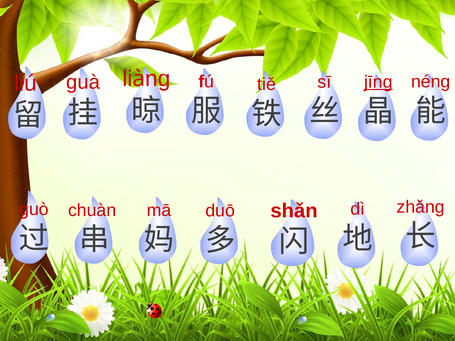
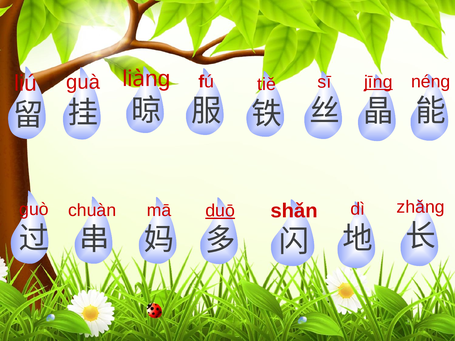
duō underline: none -> present
